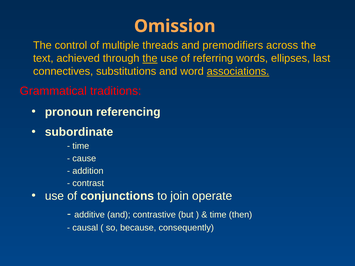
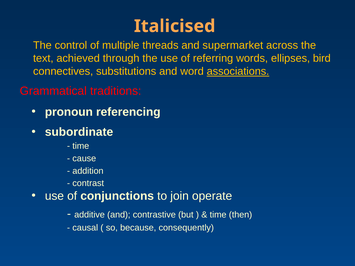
Omission: Omission -> Italicised
premodifiers: premodifiers -> supermarket
the at (150, 58) underline: present -> none
last: last -> bird
